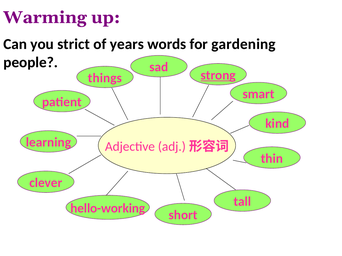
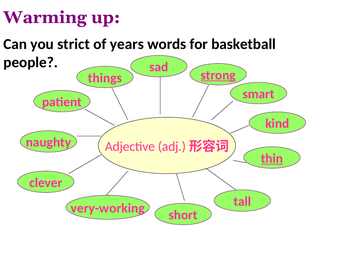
gardening: gardening -> basketball
learning: learning -> naughty
thin underline: none -> present
hello-working: hello-working -> very-working
